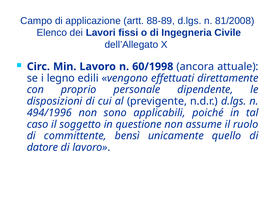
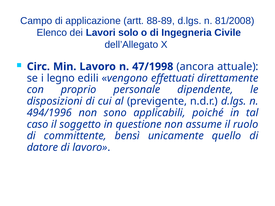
fissi: fissi -> solo
60/1998: 60/1998 -> 47/1998
